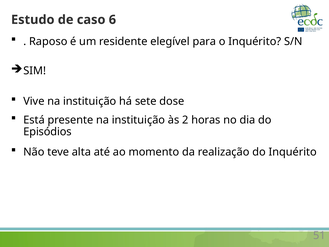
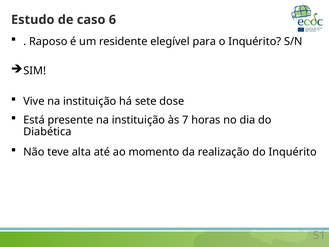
2: 2 -> 7
Episódios: Episódios -> Diabética
